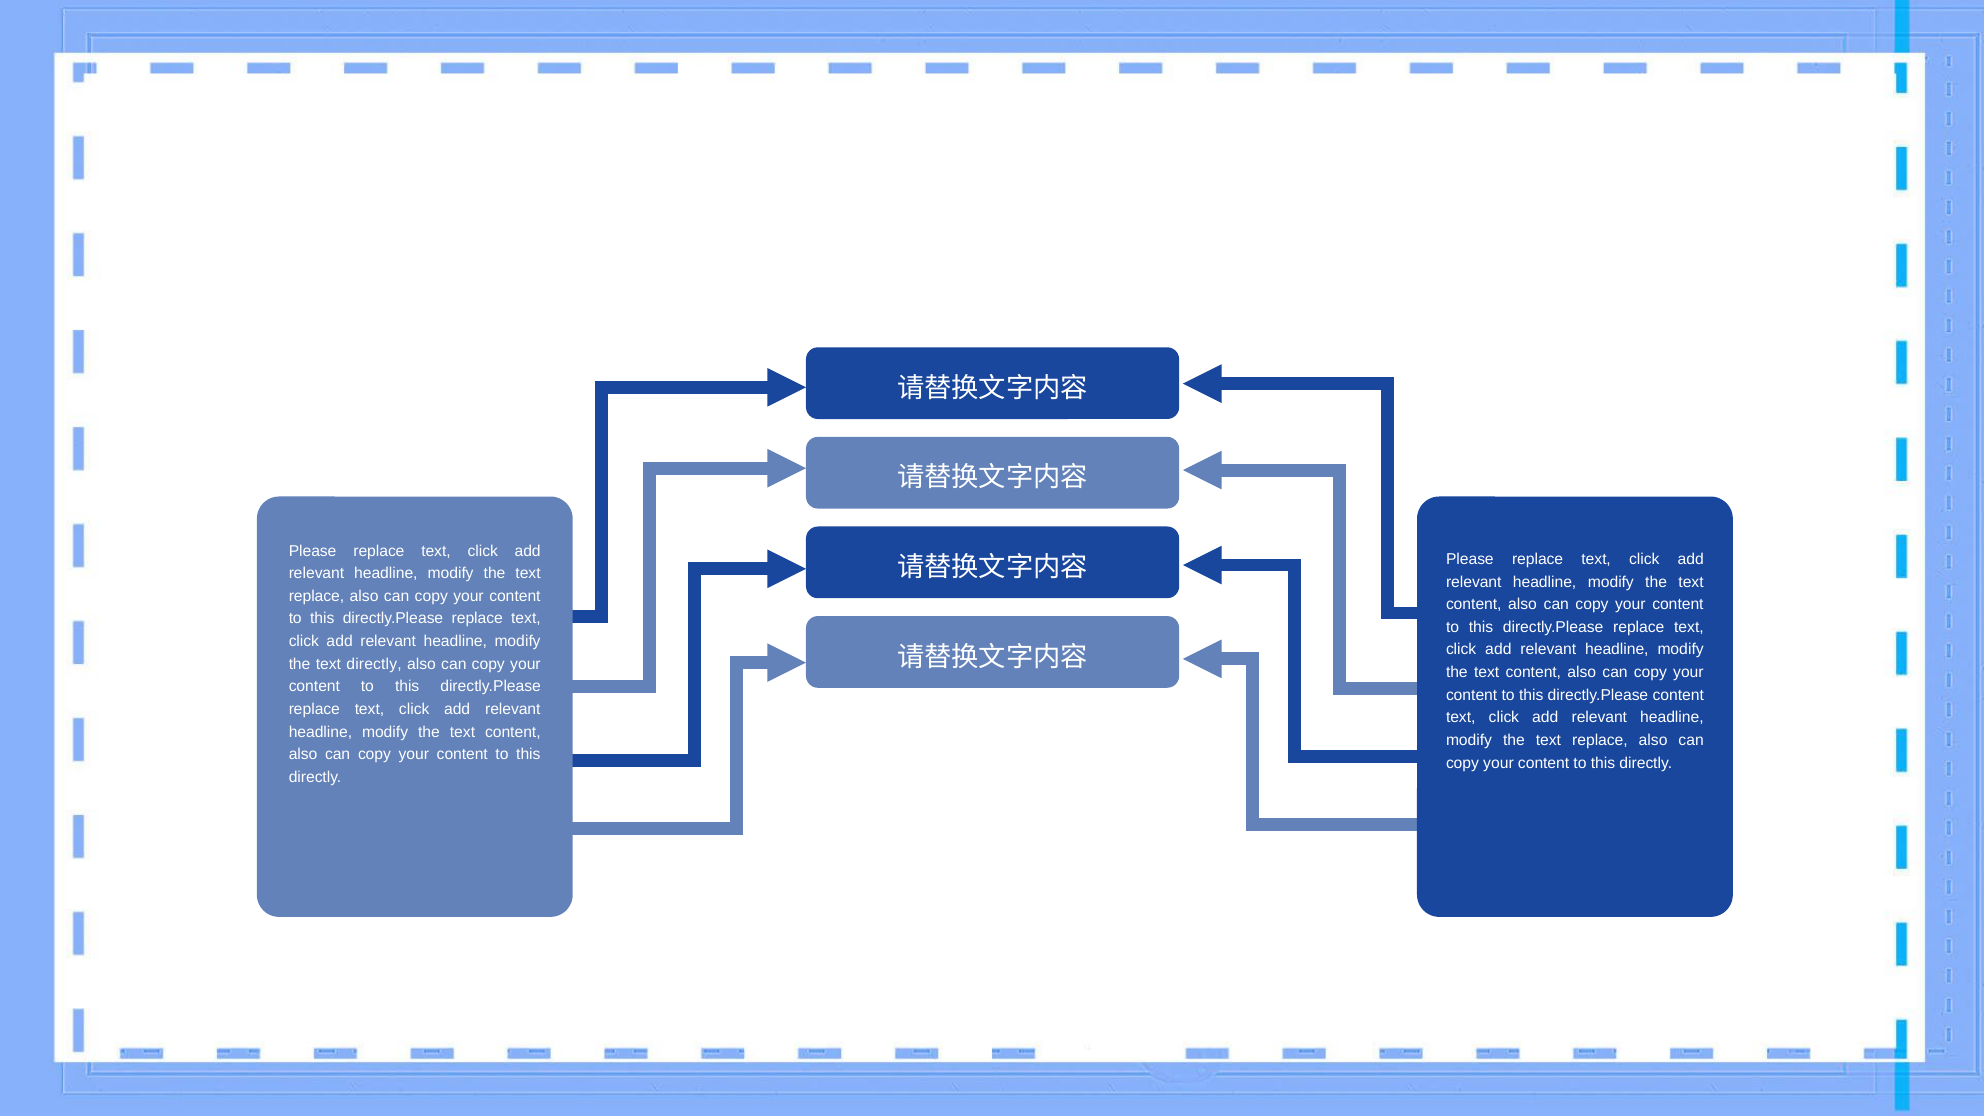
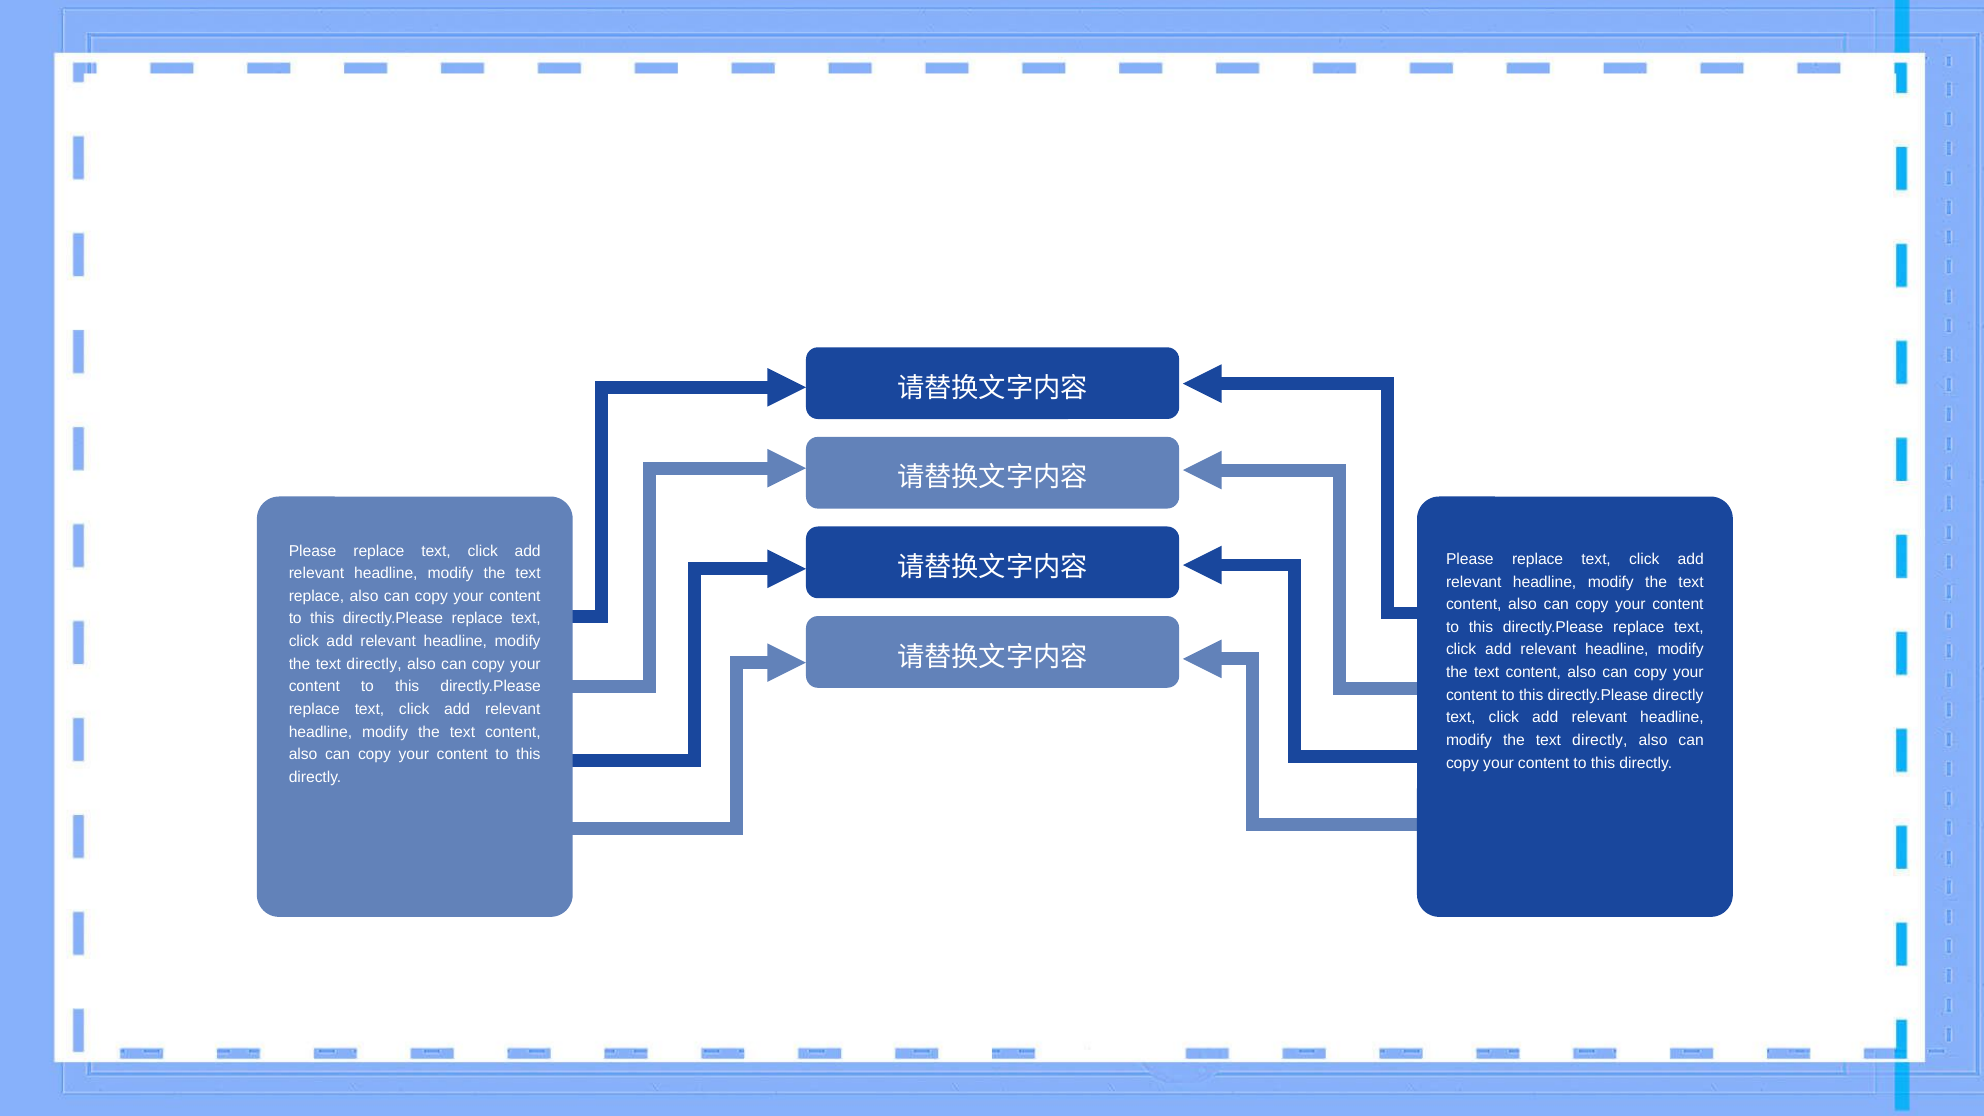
directly.Please content: content -> directly
replace at (1600, 740): replace -> directly
